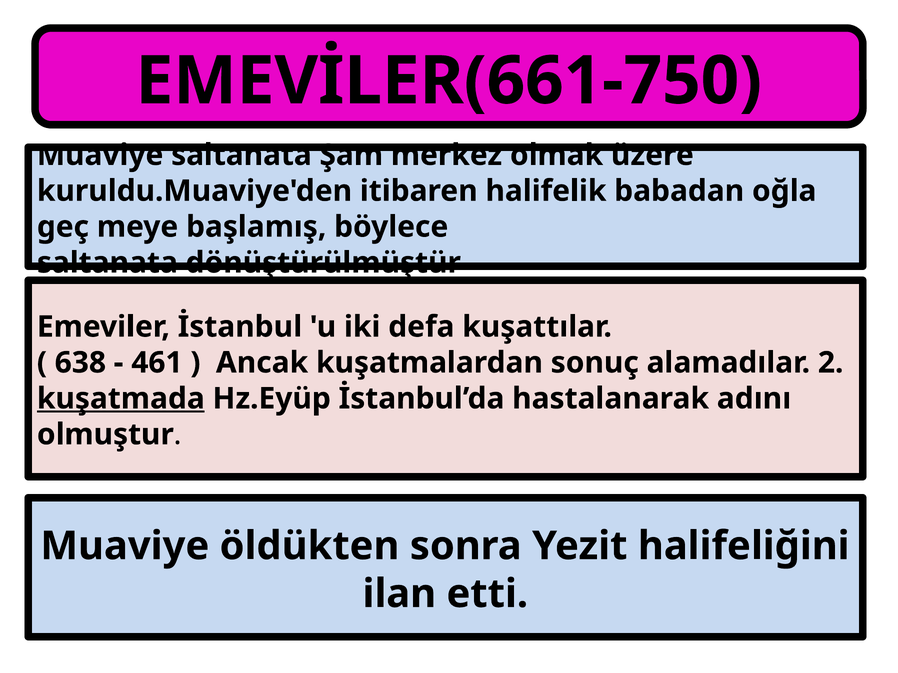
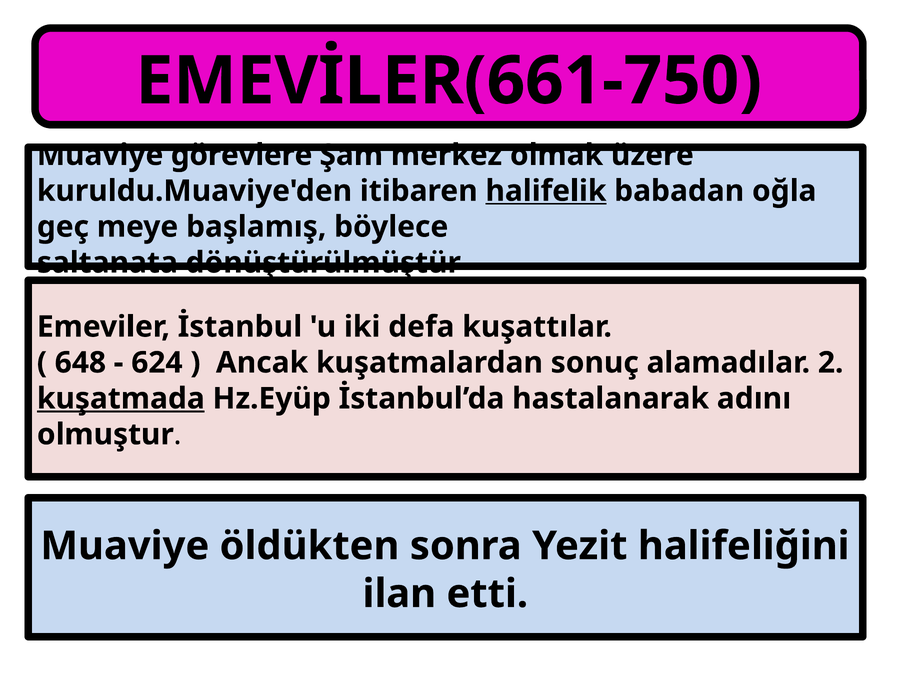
Muaviye saltanata: saltanata -> görevlere
halifelik underline: none -> present
638: 638 -> 648
461: 461 -> 624
